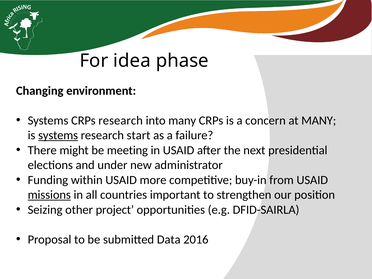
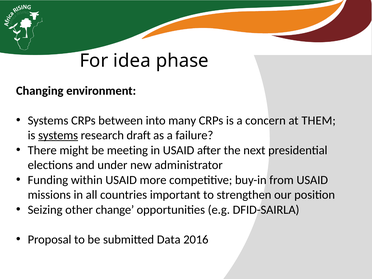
CRPs research: research -> between
at MANY: MANY -> THEM
start: start -> draft
missions underline: present -> none
project: project -> change
